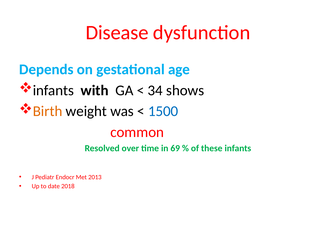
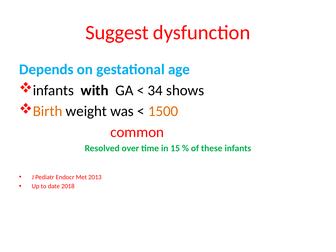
Disease: Disease -> Suggest
1500 colour: blue -> orange
69: 69 -> 15
